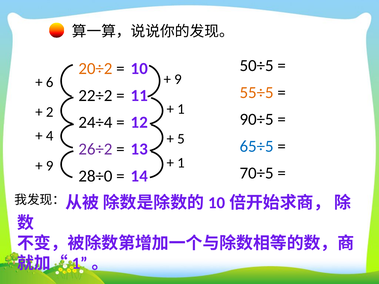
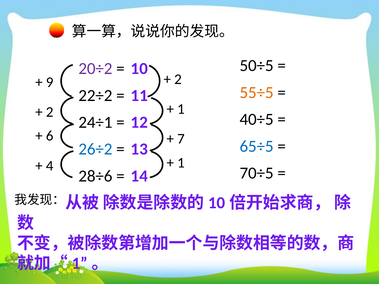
20÷2 colour: orange -> purple
6: 6 -> 9
9 at (178, 79): 9 -> 2
90÷5: 90÷5 -> 40÷5
24÷4: 24÷4 -> 24÷1
4: 4 -> 6
5: 5 -> 7
26÷2 colour: purple -> blue
9 at (50, 166): 9 -> 4
28÷0: 28÷0 -> 28÷6
